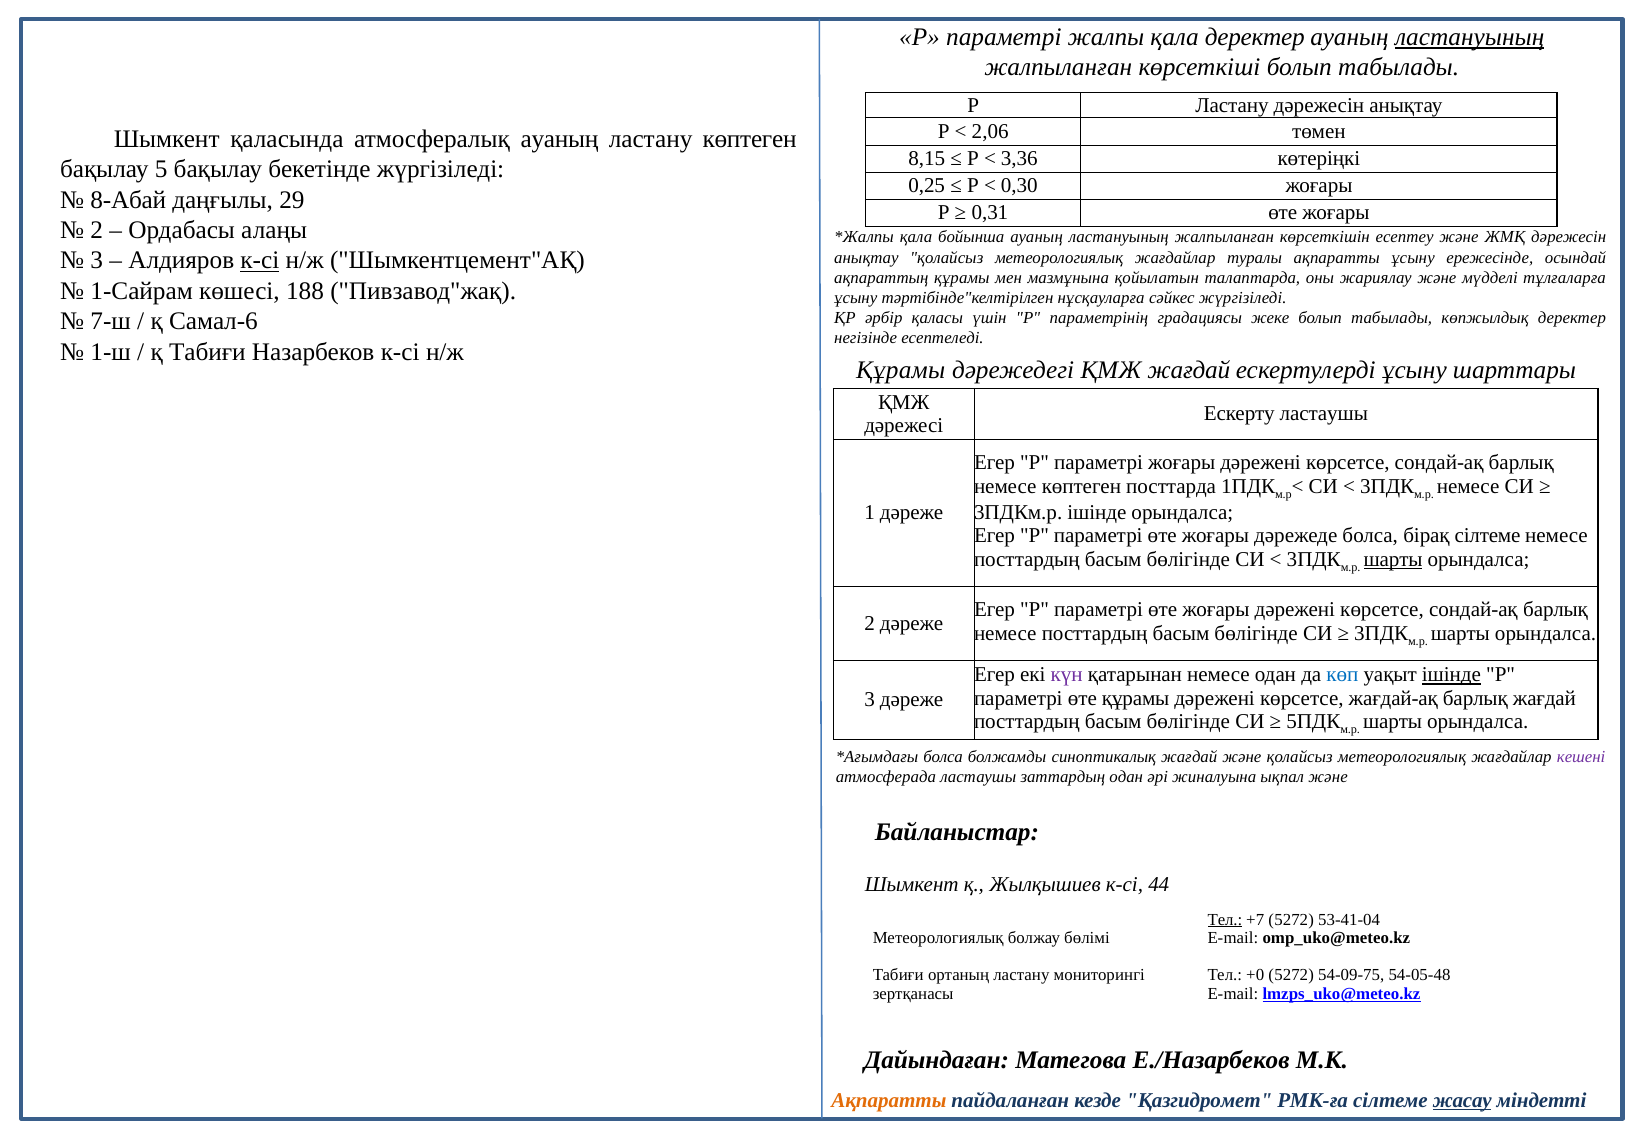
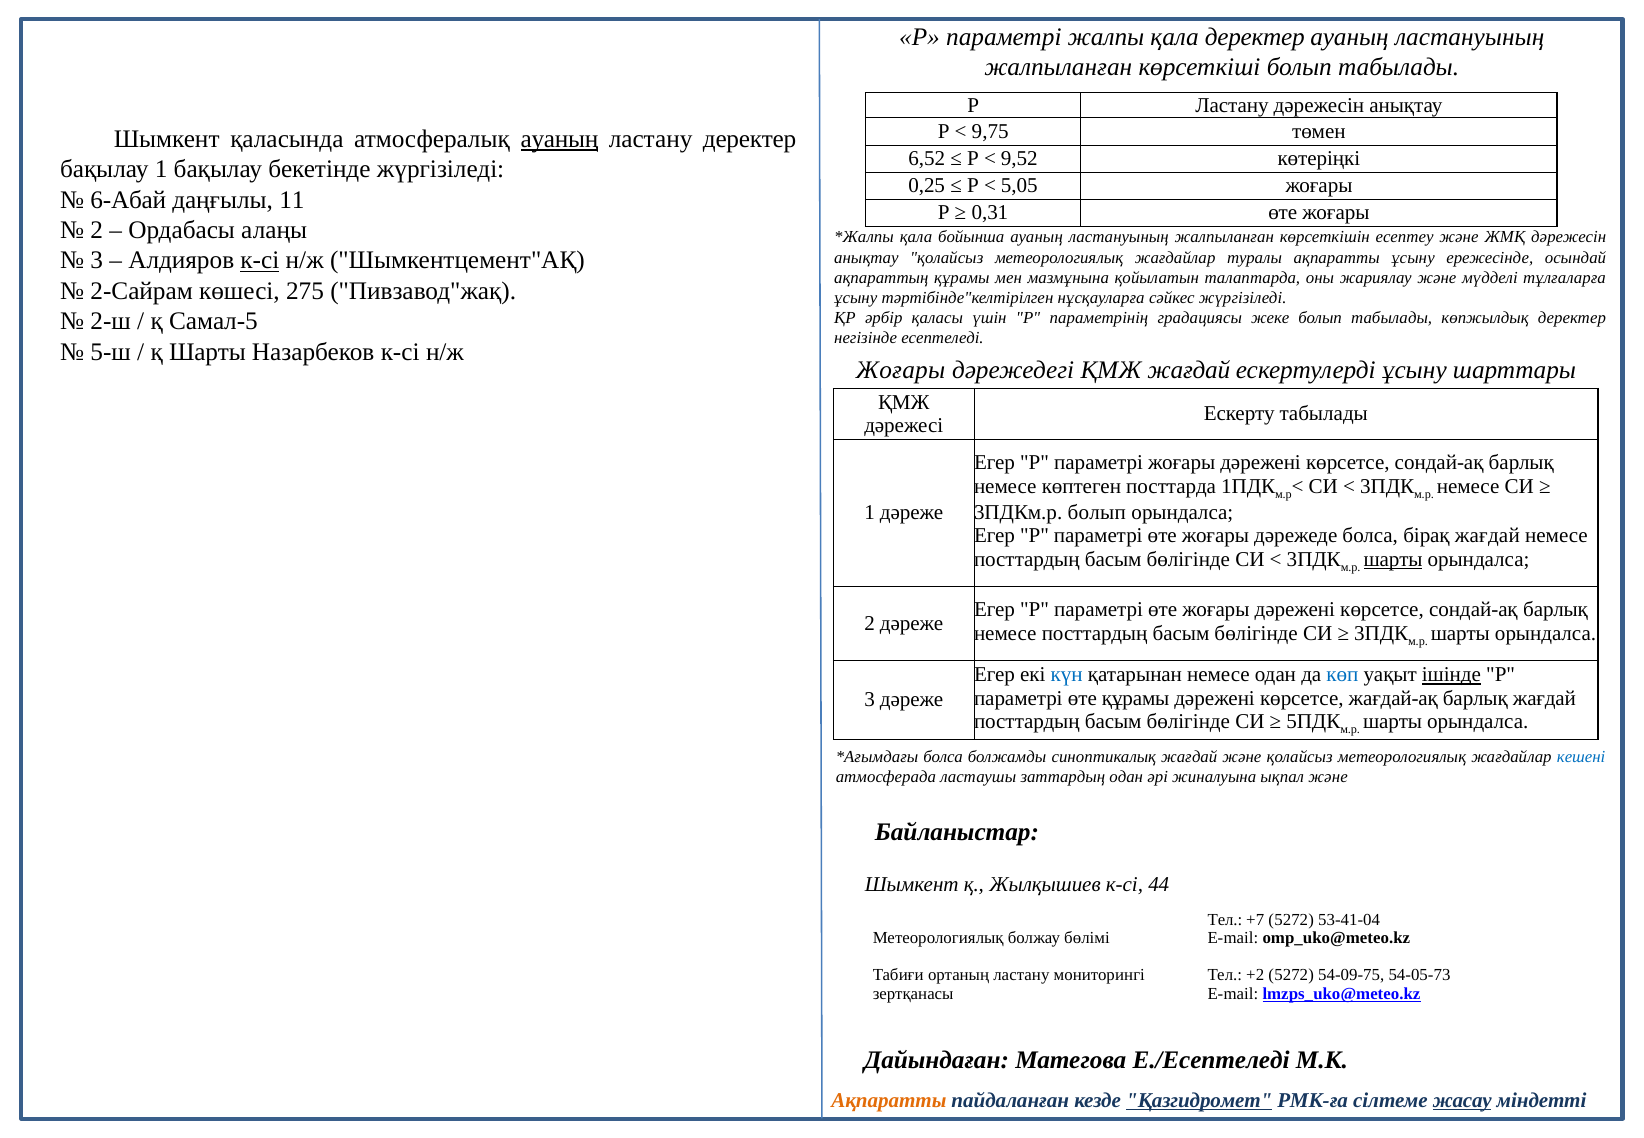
ластануының at (1470, 37) underline: present -> none
2,06: 2,06 -> 9,75
ауаның at (559, 139) underline: none -> present
ластану көптеген: көптеген -> деректер
8,15: 8,15 -> 6,52
3,36: 3,36 -> 9,52
бақылау 5: 5 -> 1
0,30: 0,30 -> 5,05
8-Абай: 8-Абай -> 6-Абай
29: 29 -> 11
1-Сайрам: 1-Сайрам -> 2-Сайрам
188: 188 -> 275
7-ш: 7-ш -> 2-ш
Самал-6: Самал-6 -> Самал-5
1-ш: 1-ш -> 5-ш
қ Табиғи: Табиғи -> Шарты
Құрамы at (901, 371): Құрамы -> Жоғары
Ескерту ластаушы: ластаушы -> табылады
3ПДКм.р ішінде: ішінде -> болып
бірақ сілтеме: сілтеме -> жағдай
күн colour: purple -> blue
кешені colour: purple -> blue
Тел at (1225, 920) underline: present -> none
+0: +0 -> +2
54-05-48: 54-05-48 -> 54-05-73
Е./Назарбеков: Е./Назарбеков -> Е./Есептеледі
Қазгидромет underline: none -> present
